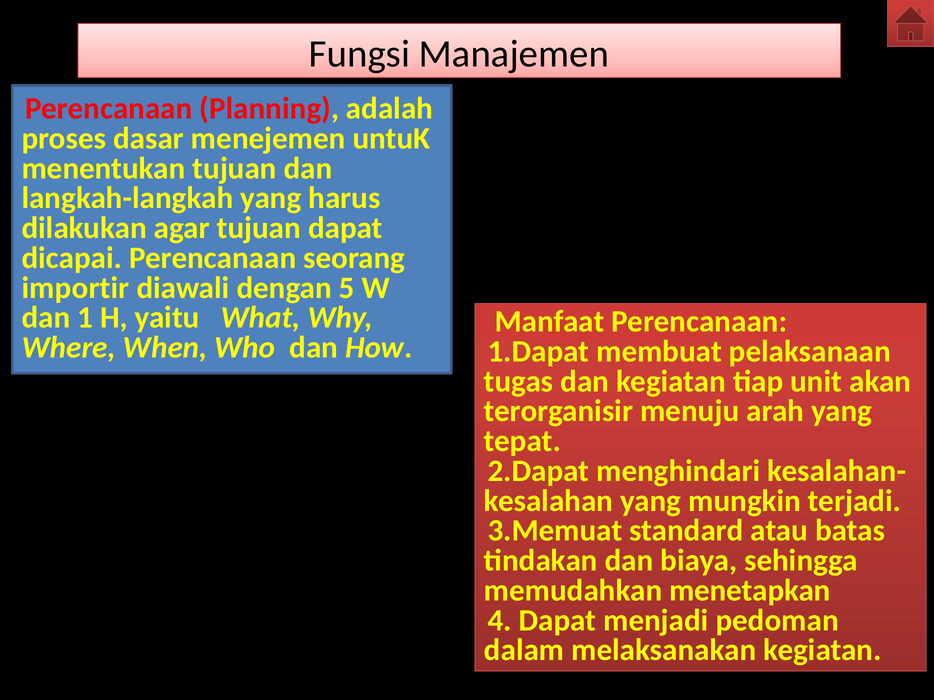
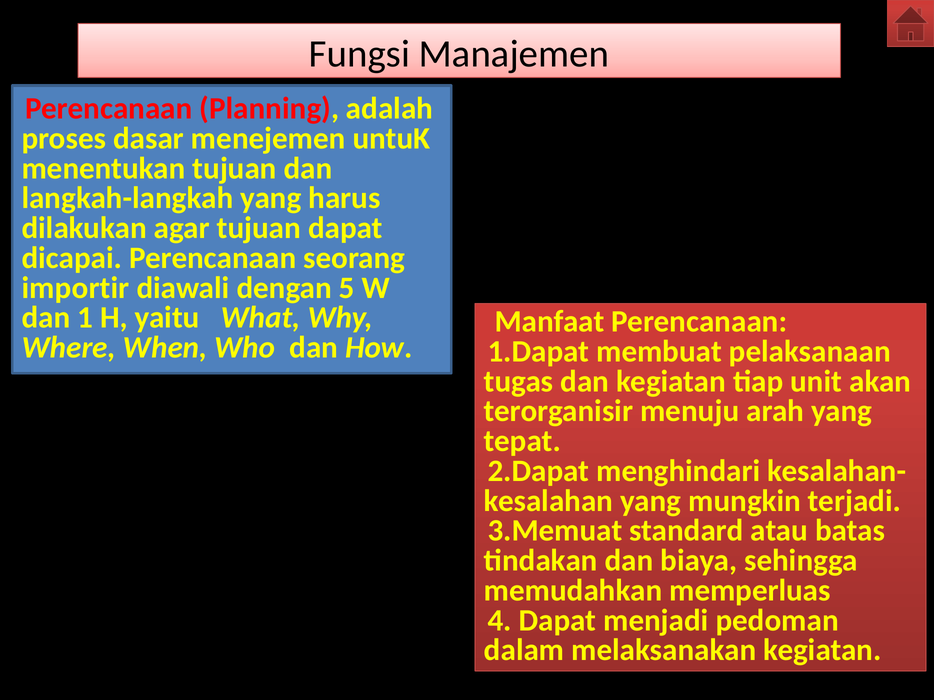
menetapkan: menetapkan -> memperluas
